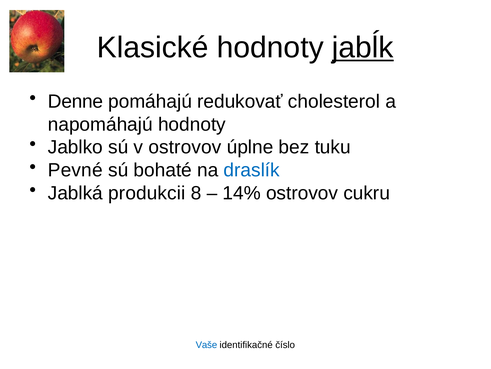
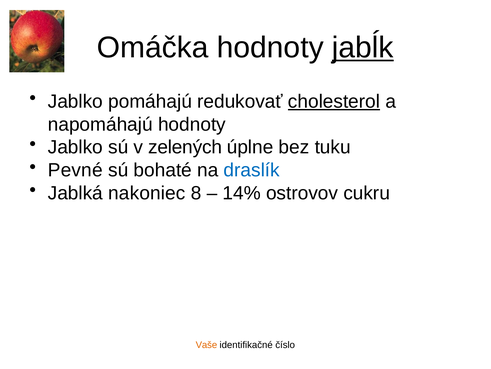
Klasické: Klasické -> Omáčka
Denne at (75, 101): Denne -> Jablko
cholesterol underline: none -> present
v ostrovov: ostrovov -> zelených
produkcii: produkcii -> nakoniec
Vaše colour: blue -> orange
